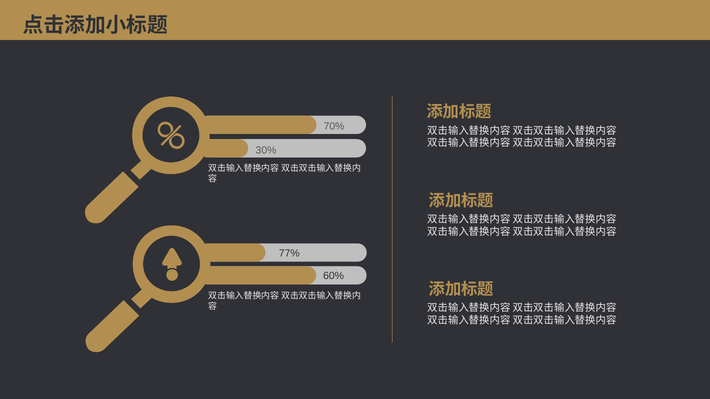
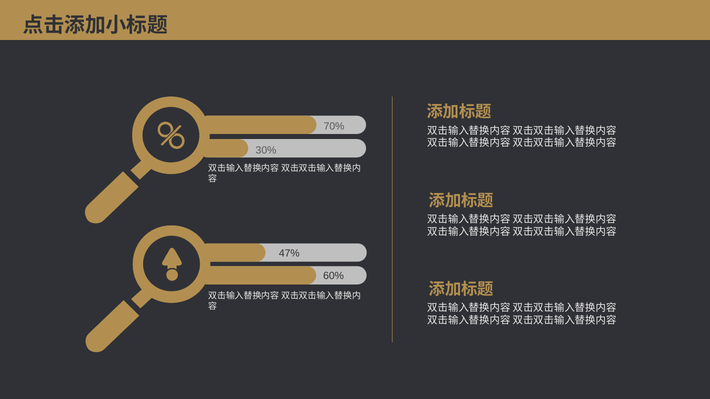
77%: 77% -> 47%
